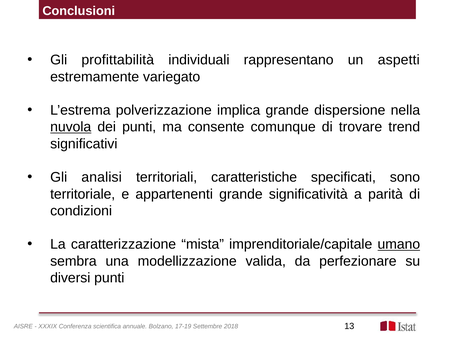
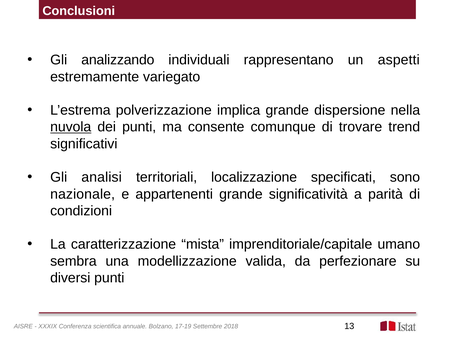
profittabilità: profittabilità -> analizzando
caratteristiche: caratteristiche -> localizzazione
territoriale: territoriale -> nazionale
umano underline: present -> none
